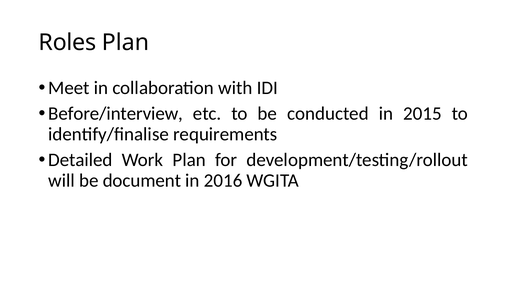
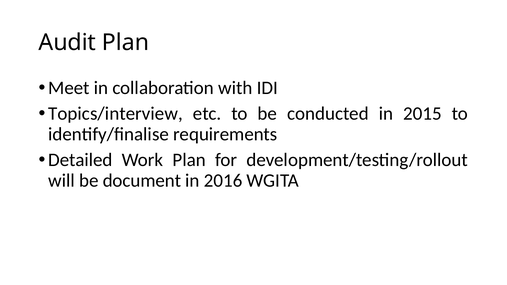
Roles: Roles -> Audit
Before/interview: Before/interview -> Topics/interview
